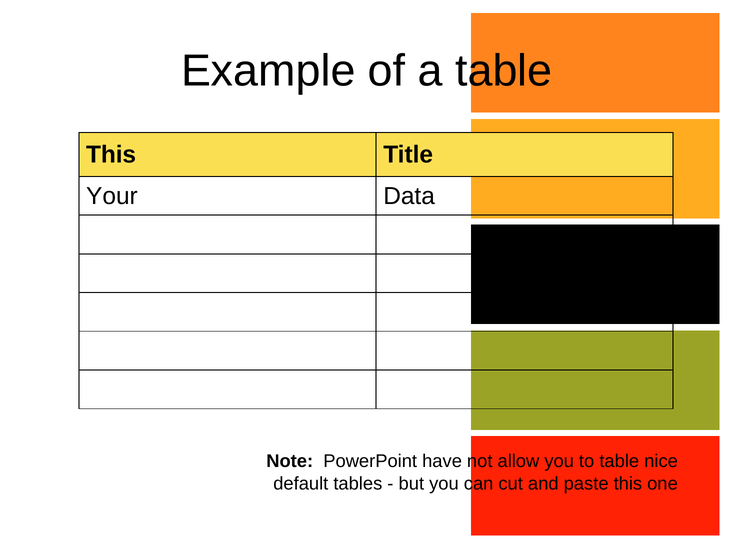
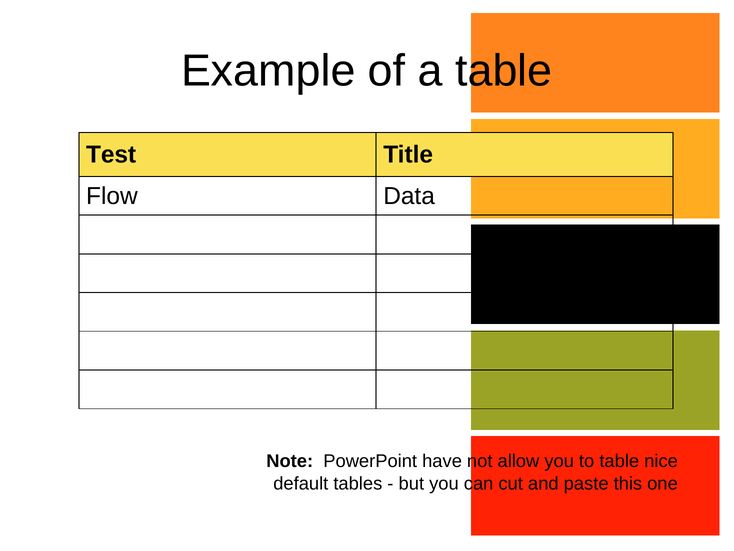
This at (111, 155): This -> Test
Your: Your -> Flow
